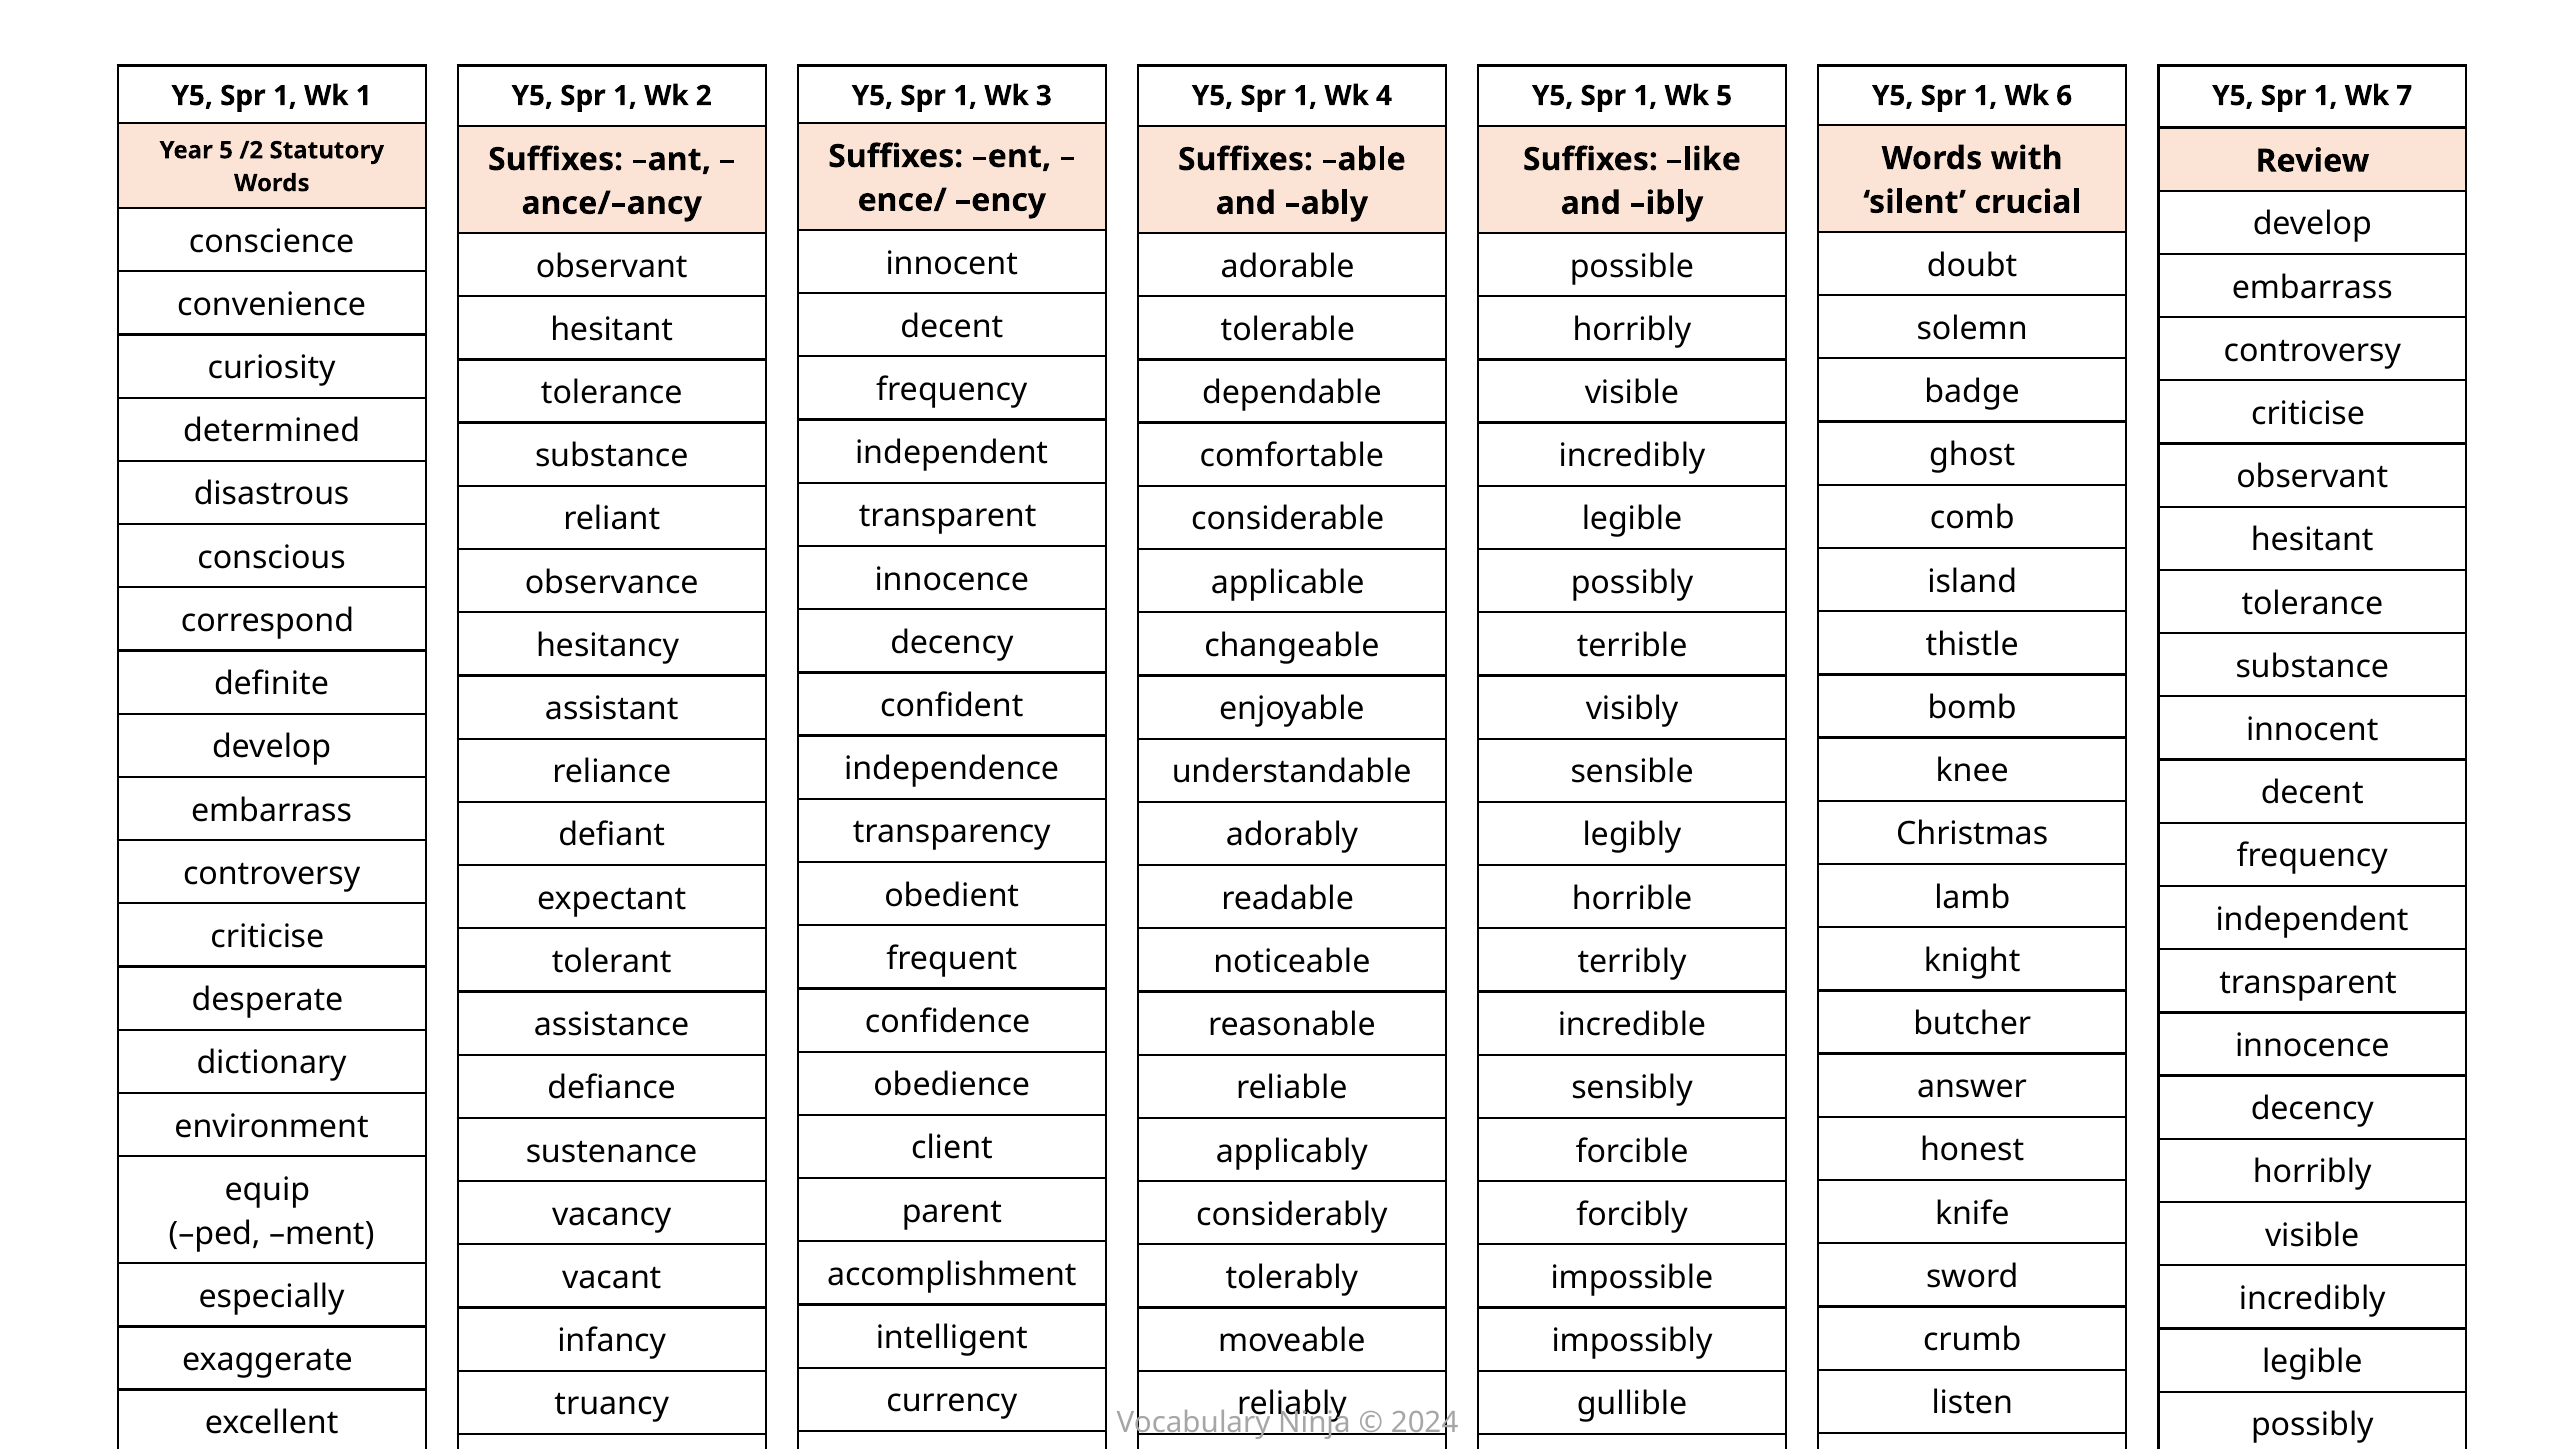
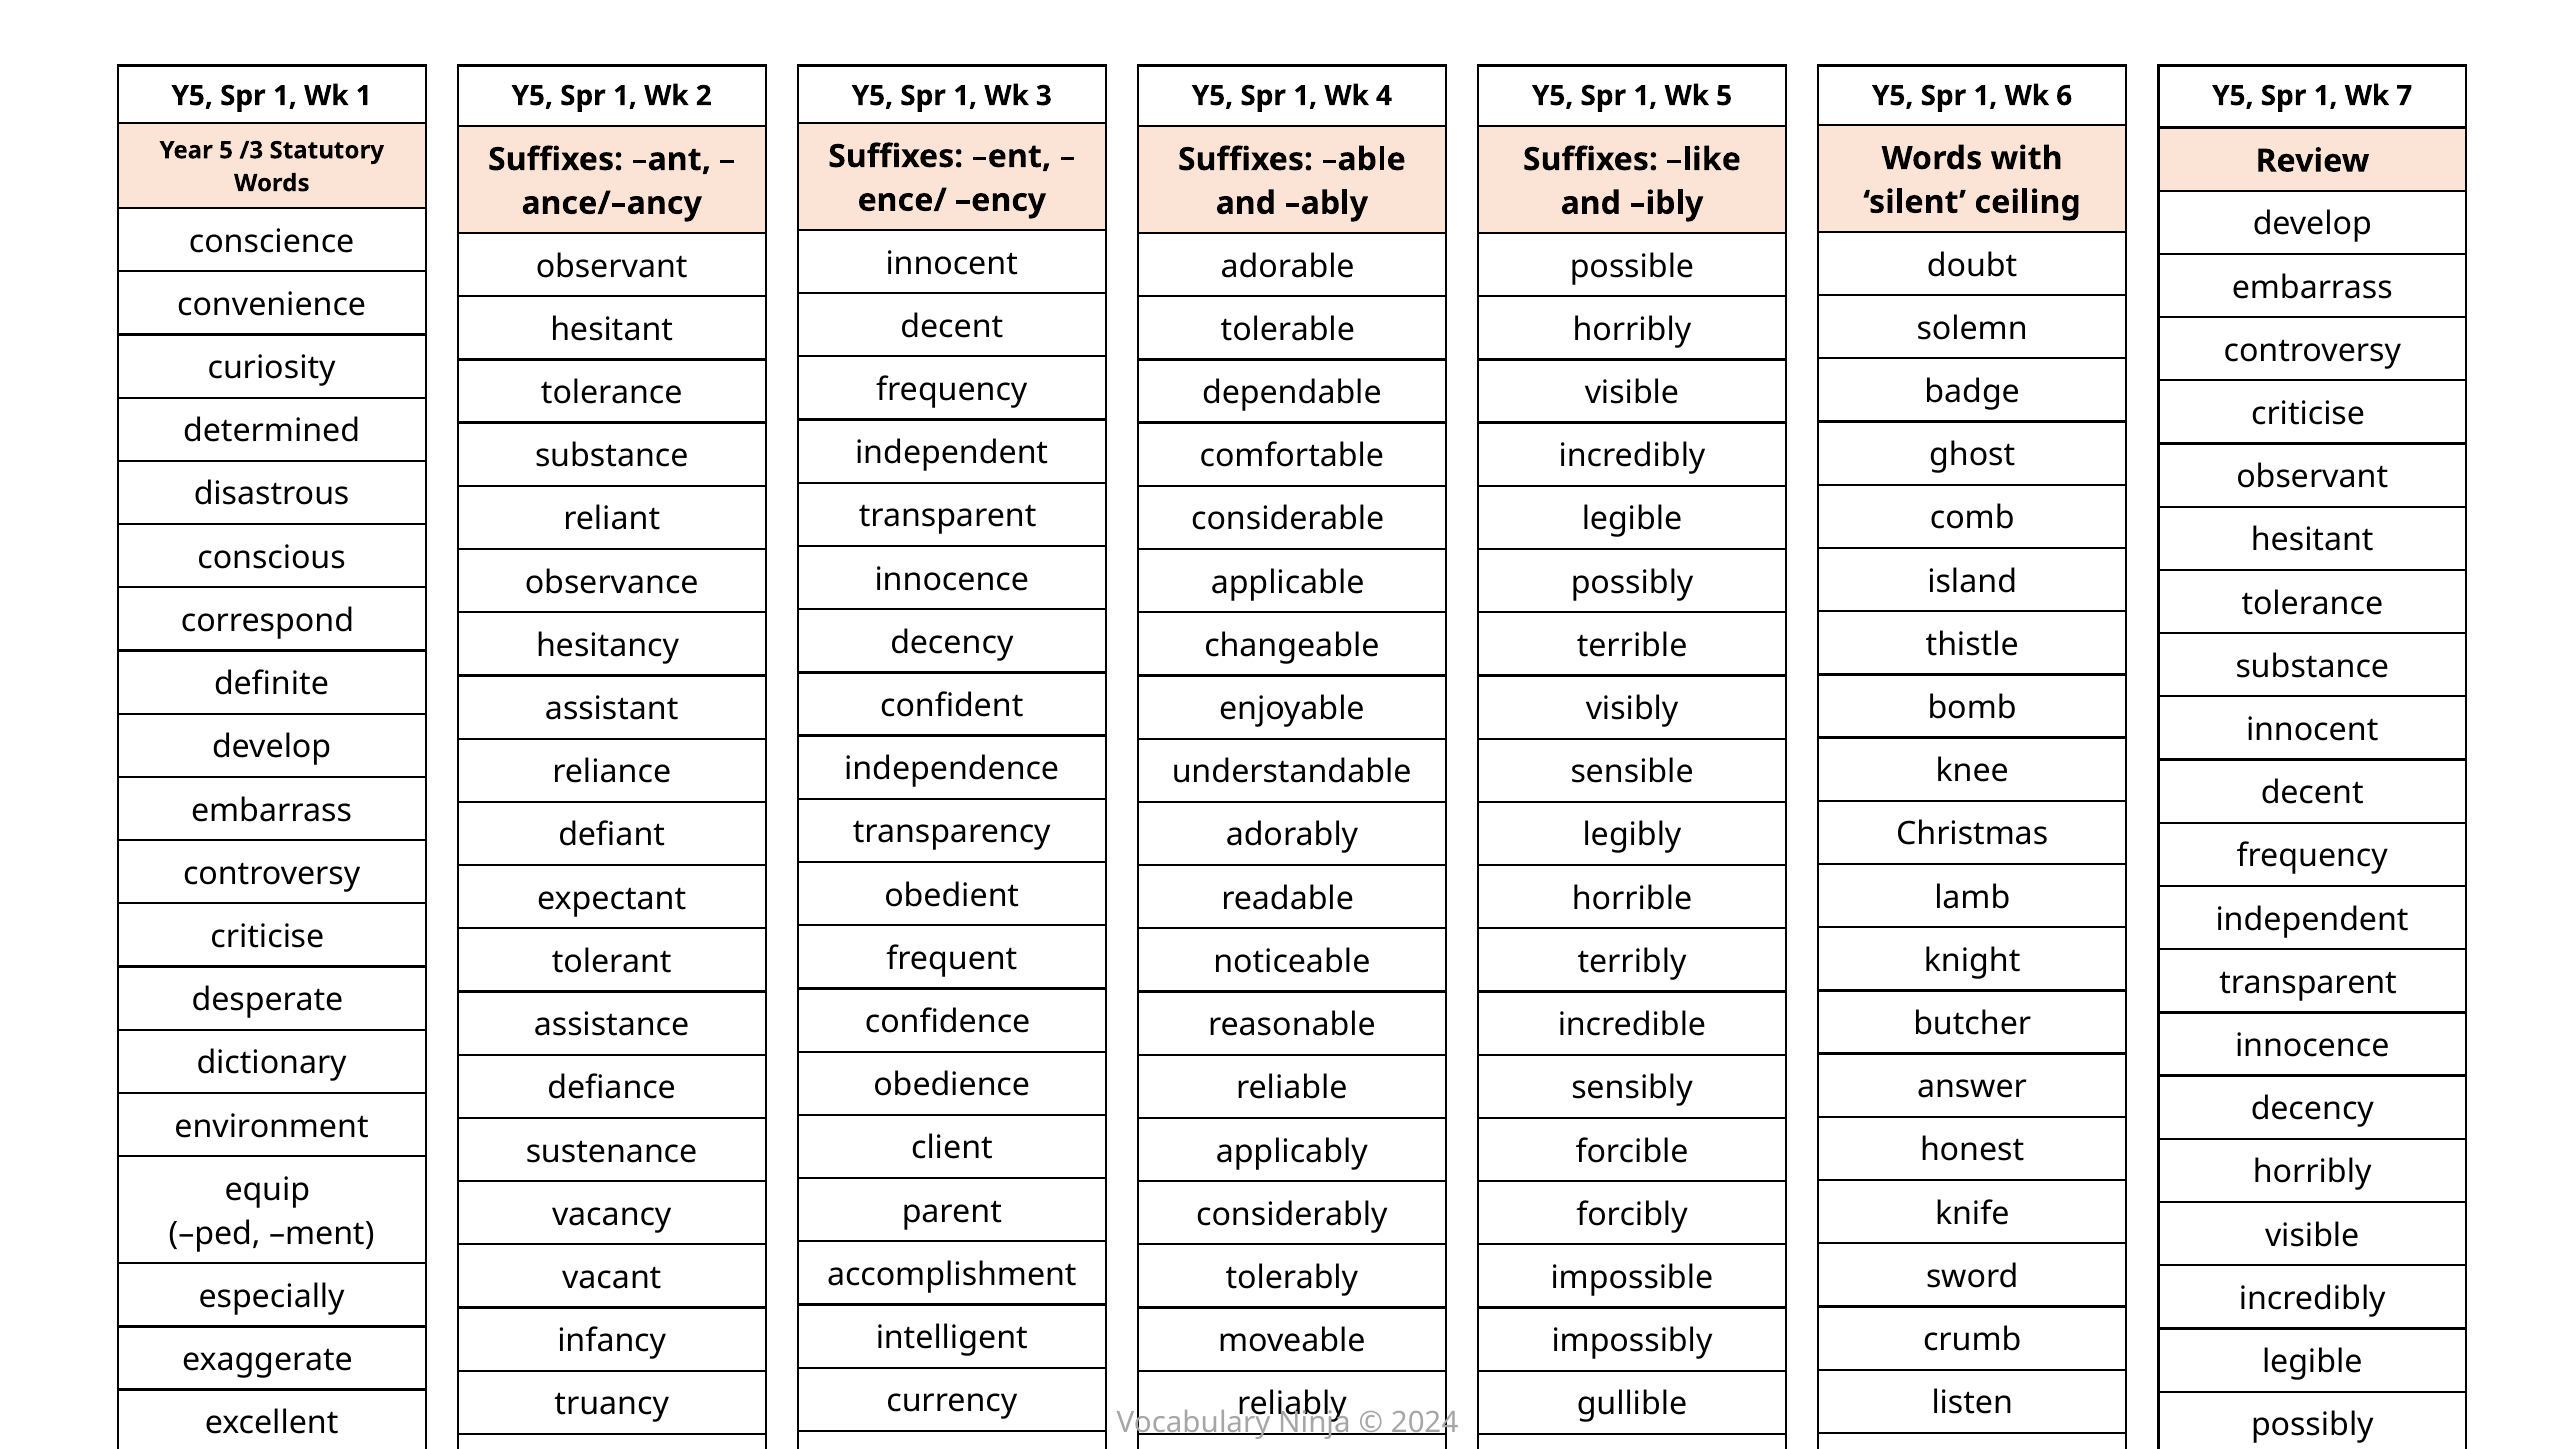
/2: /2 -> /3
crucial: crucial -> ceiling
